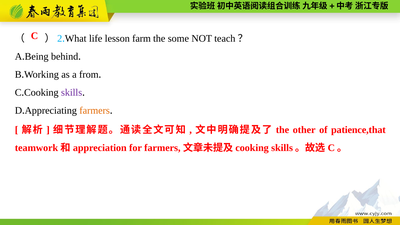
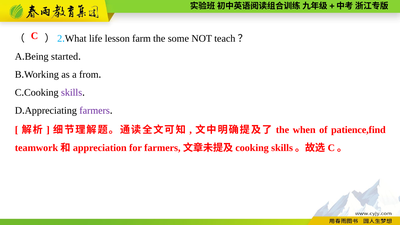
behind: behind -> started
farmers colour: orange -> purple
other: other -> when
patience,that: patience,that -> patience,find
